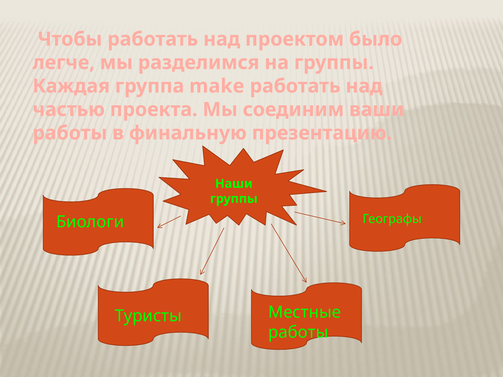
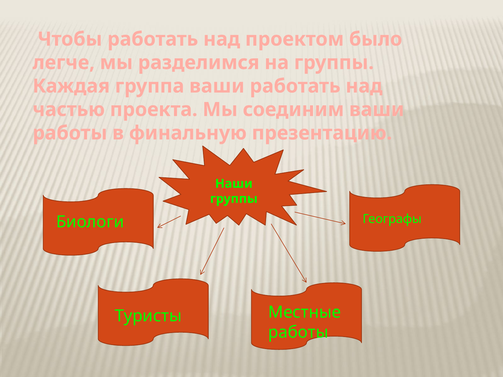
группа make: make -> ваши
